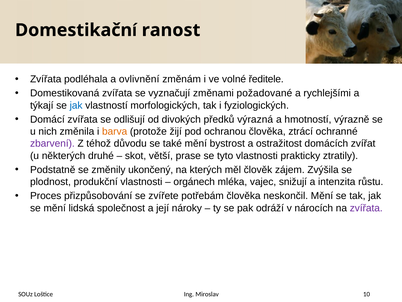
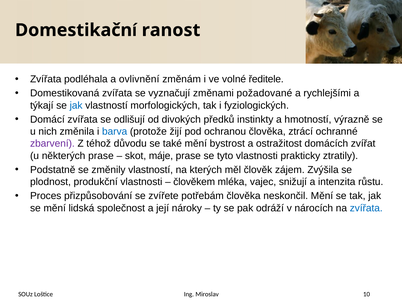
výrazná: výrazná -> instinkty
barva colour: orange -> blue
některých druhé: druhé -> prase
větší: větší -> máje
změnily ukončený: ukončený -> vlastností
orgánech: orgánech -> člověkem
zvířata at (366, 208) colour: purple -> blue
